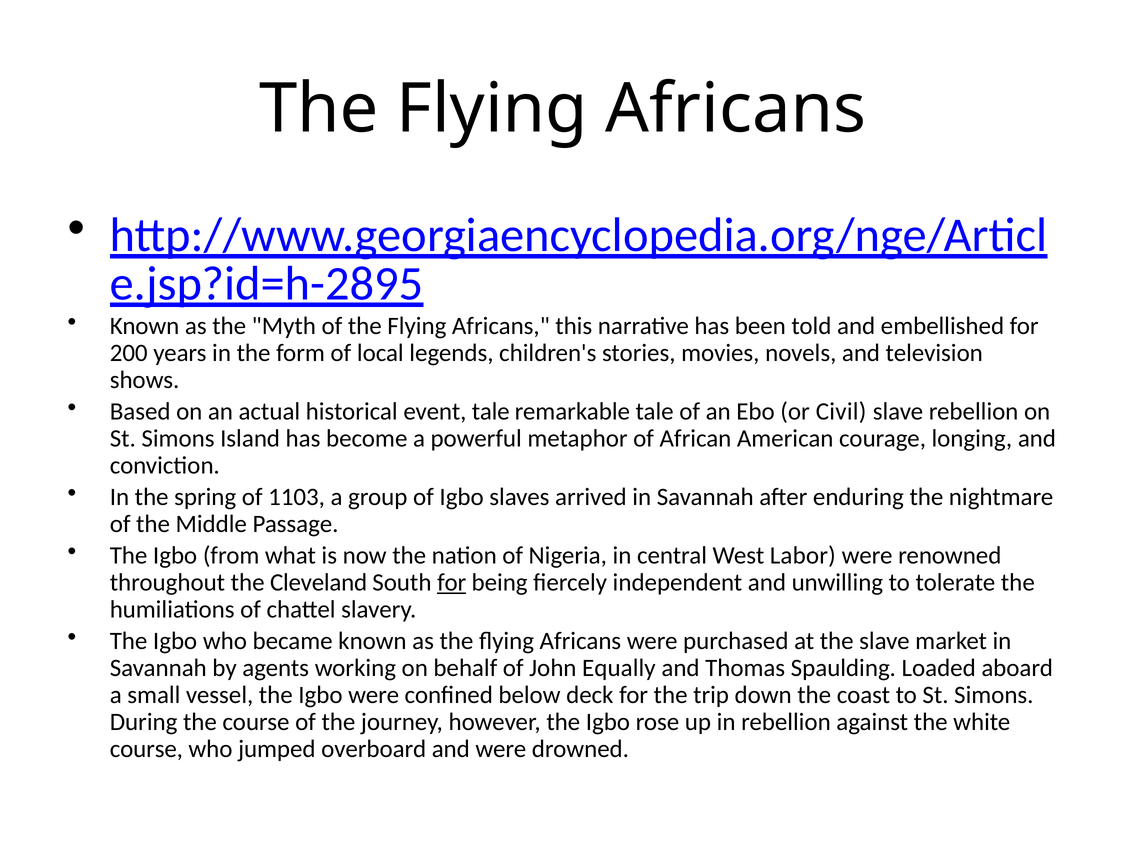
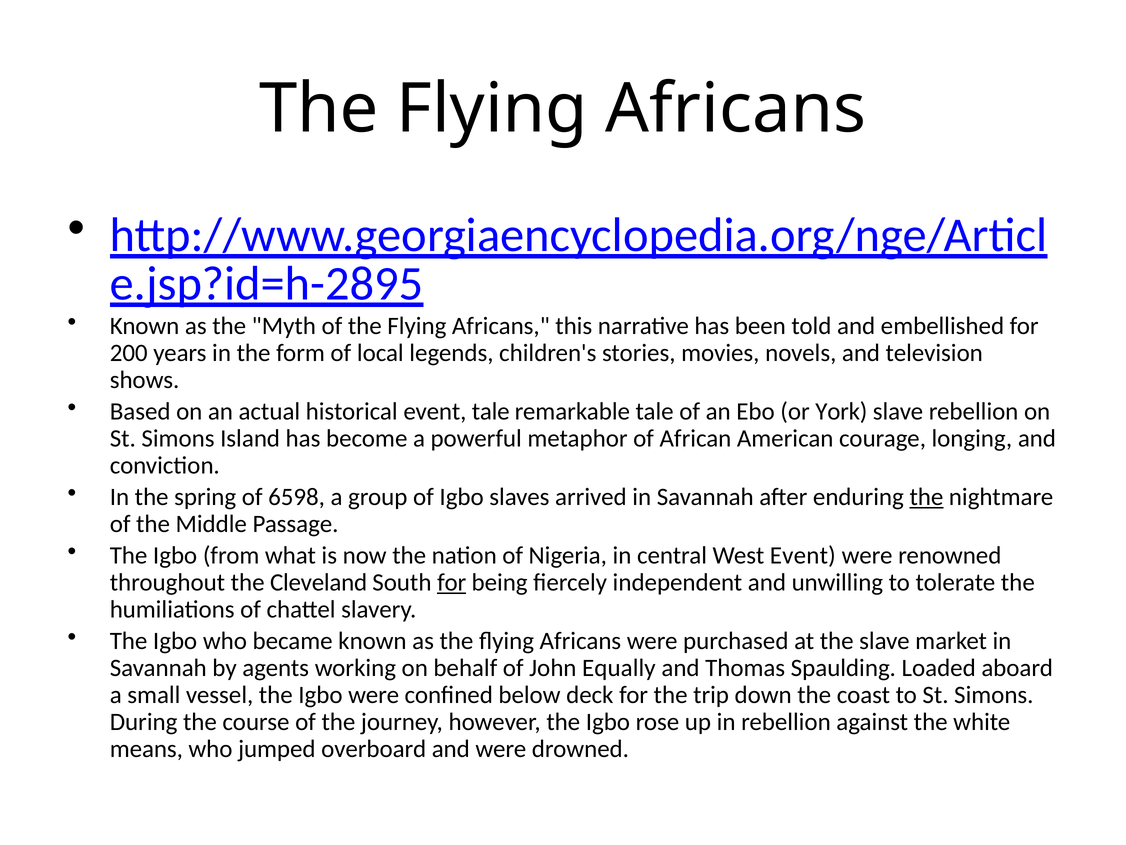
Civil: Civil -> York
1103: 1103 -> 6598
the at (926, 497) underline: none -> present
West Labor: Labor -> Event
course at (146, 749): course -> means
